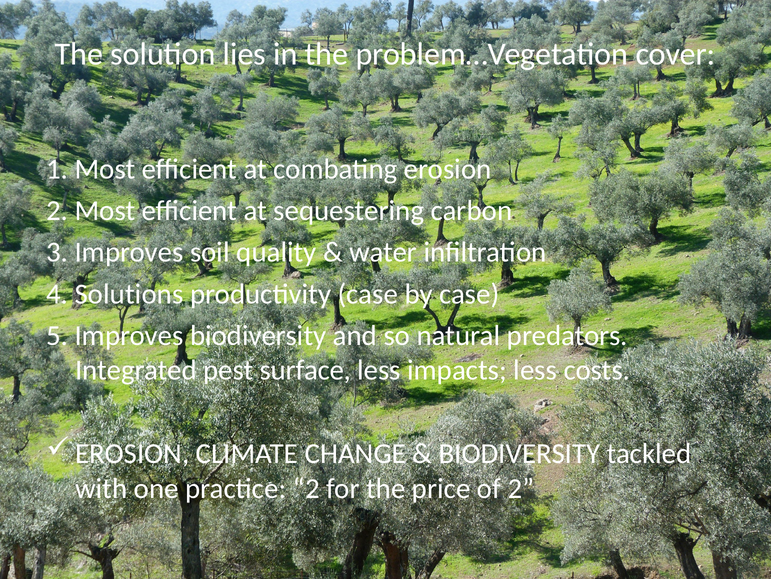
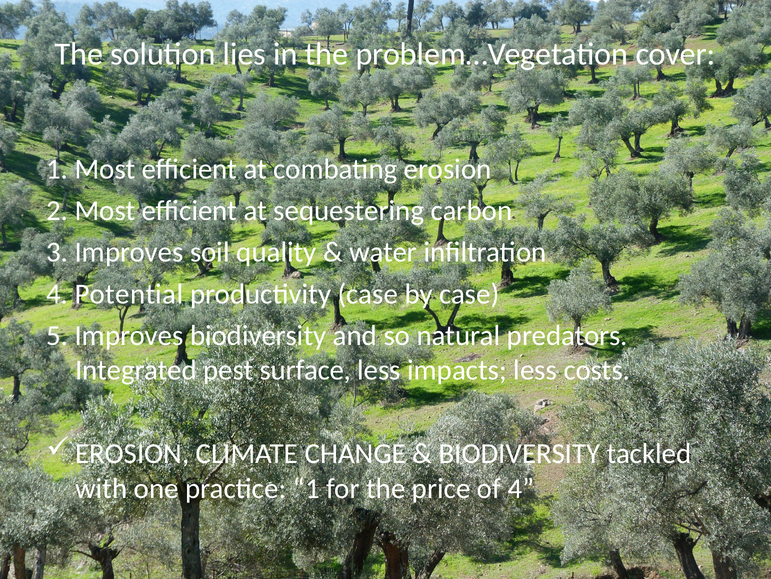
Solutions: Solutions -> Potential
practice 2: 2 -> 1
of 2: 2 -> 4
